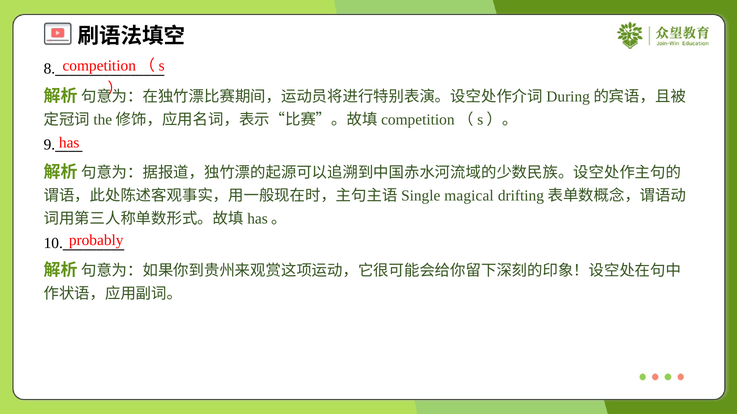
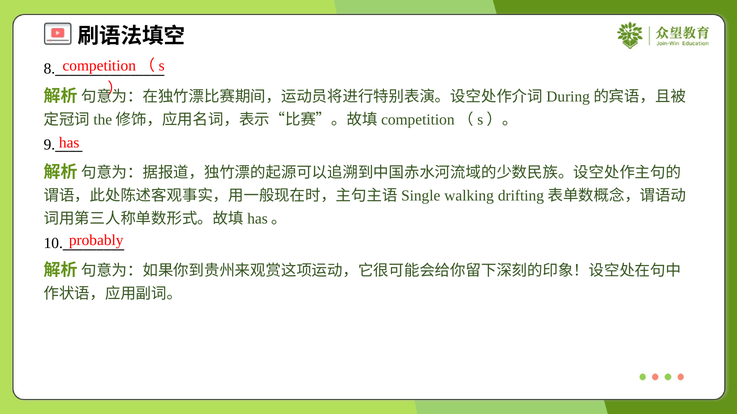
magical: magical -> walking
